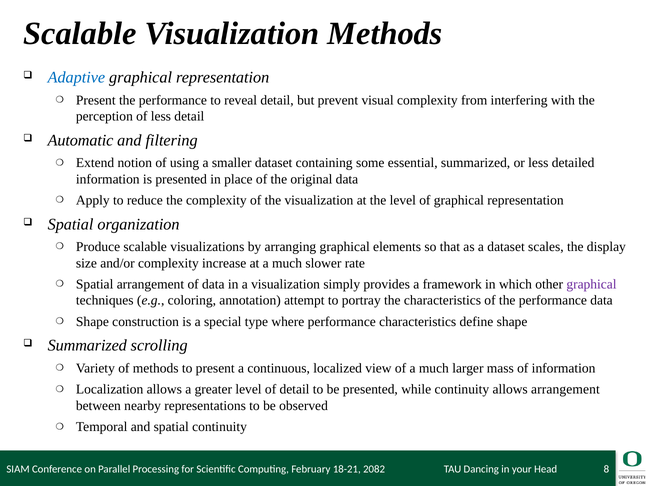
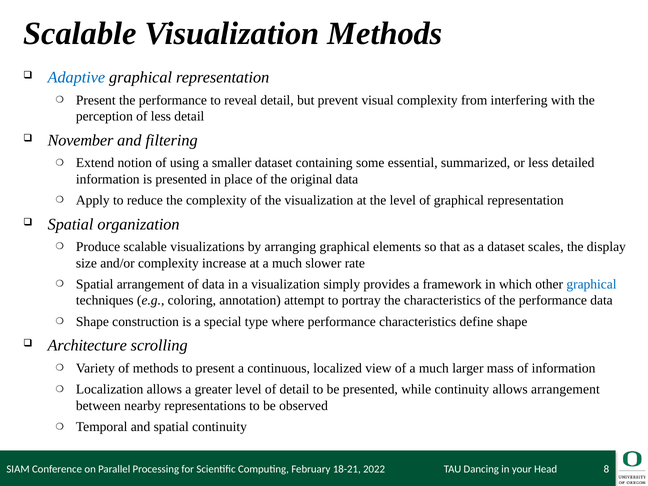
Automatic: Automatic -> November
graphical at (591, 284) colour: purple -> blue
Summarized at (87, 346): Summarized -> Architecture
2082: 2082 -> 2022
